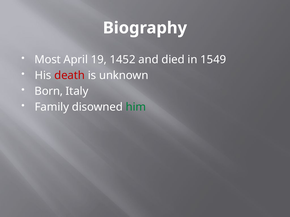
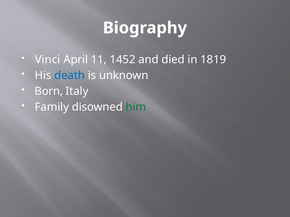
Most: Most -> Vinci
19: 19 -> 11
1549: 1549 -> 1819
death colour: red -> blue
